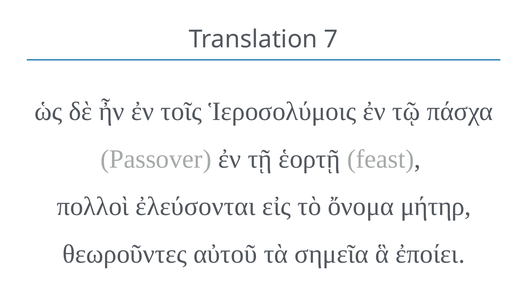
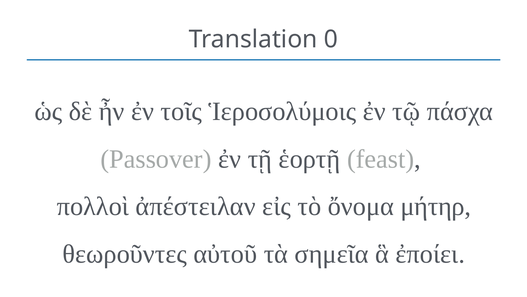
7: 7 -> 0
ἐλεύσονται: ἐλεύσονται -> ἀπέστειλαν
